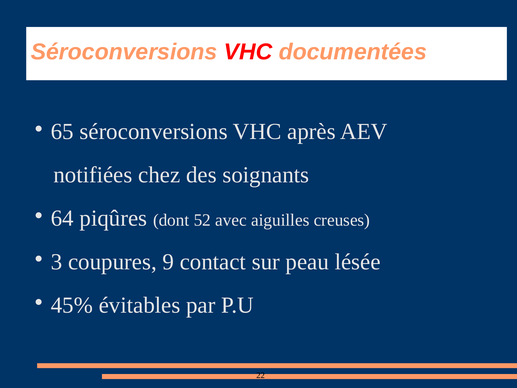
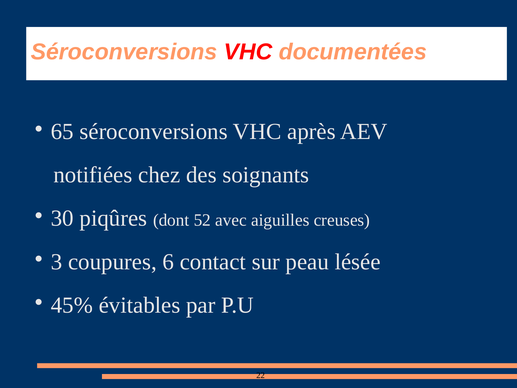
64: 64 -> 30
9: 9 -> 6
